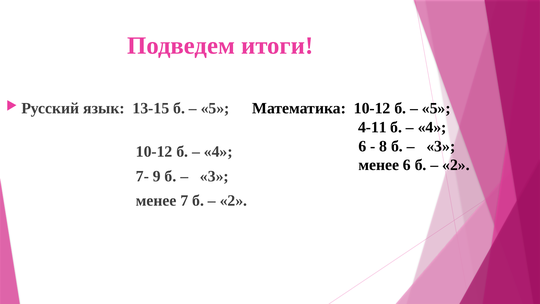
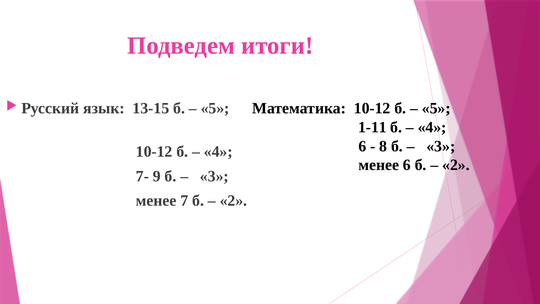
4-11: 4-11 -> 1-11
